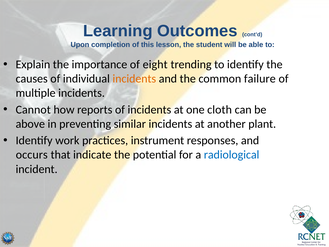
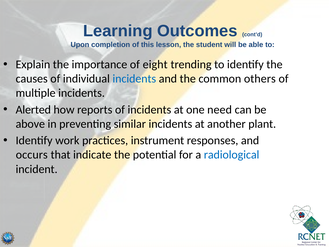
incidents at (134, 79) colour: orange -> blue
failure: failure -> others
Cannot: Cannot -> Alerted
cloth: cloth -> need
